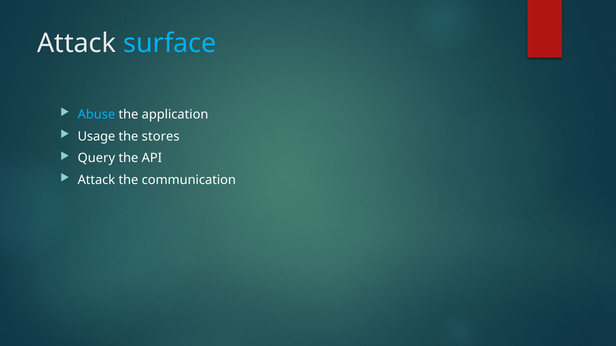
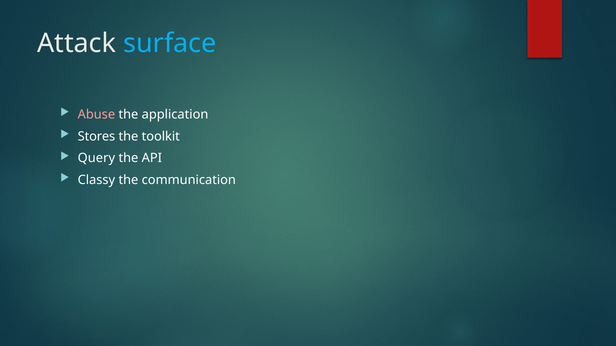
Abuse colour: light blue -> pink
Usage: Usage -> Stores
stores: stores -> toolkit
Attack at (96, 180): Attack -> Classy
